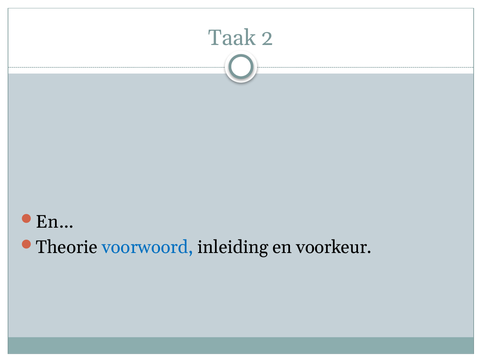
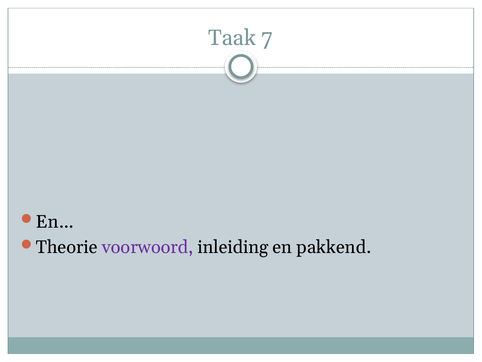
2: 2 -> 7
voorwoord colour: blue -> purple
voorkeur: voorkeur -> pakkend
